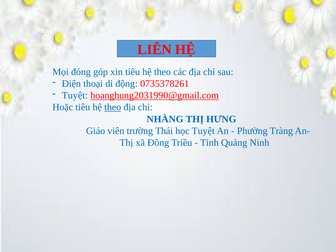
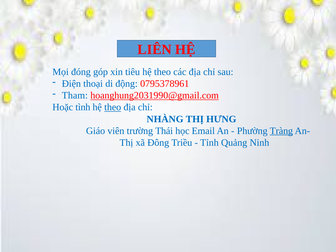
0735378261: 0735378261 -> 0795378961
Tuyệt at (75, 96): Tuyệt -> Tham
Hoặc tiêu: tiêu -> tình
học Tuyệt: Tuyệt -> Email
Tràng underline: none -> present
